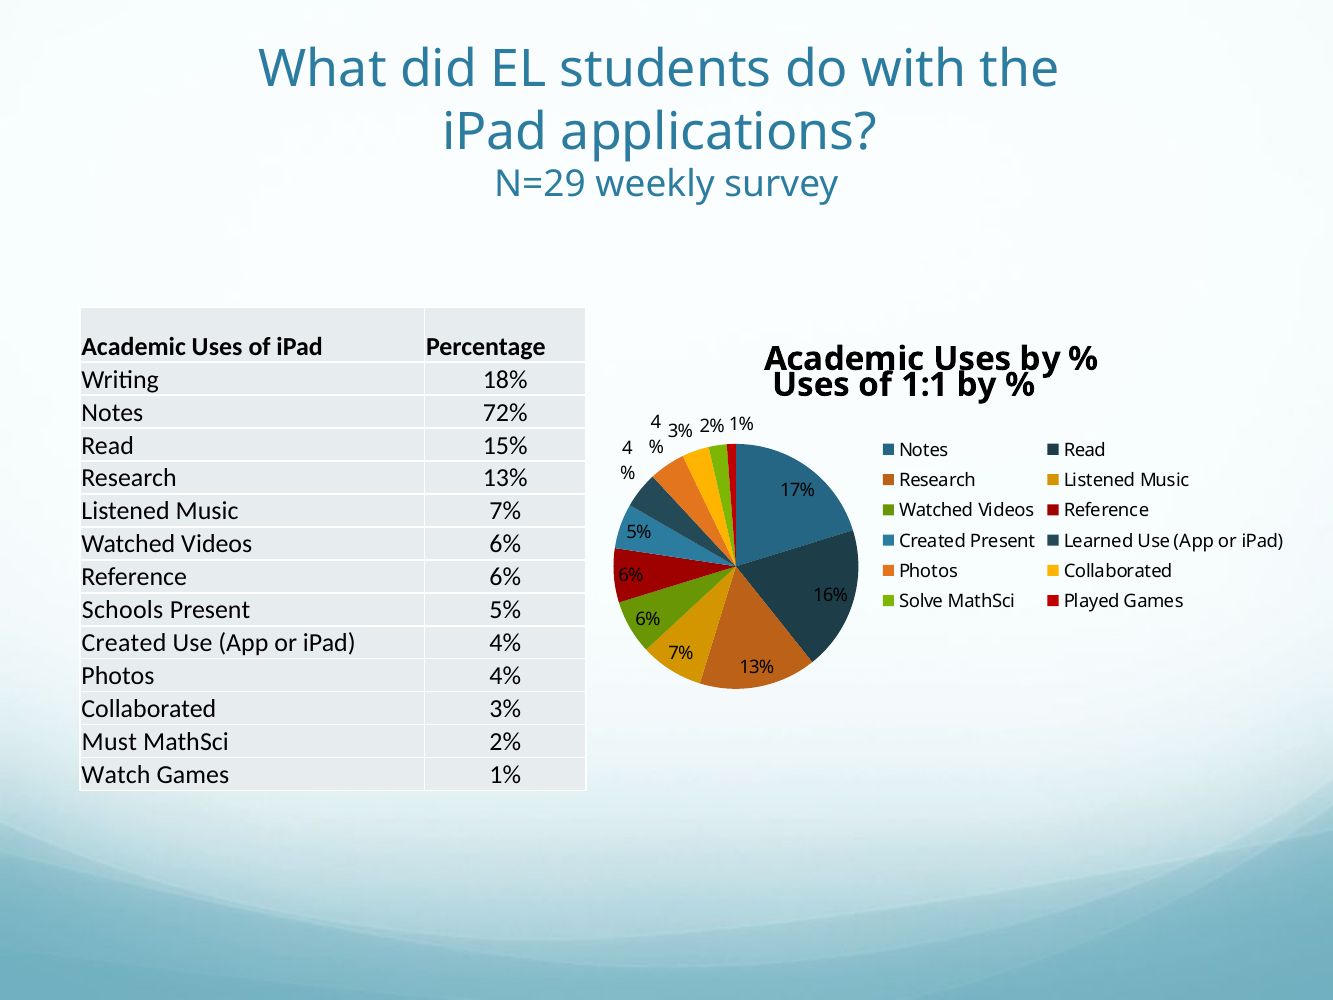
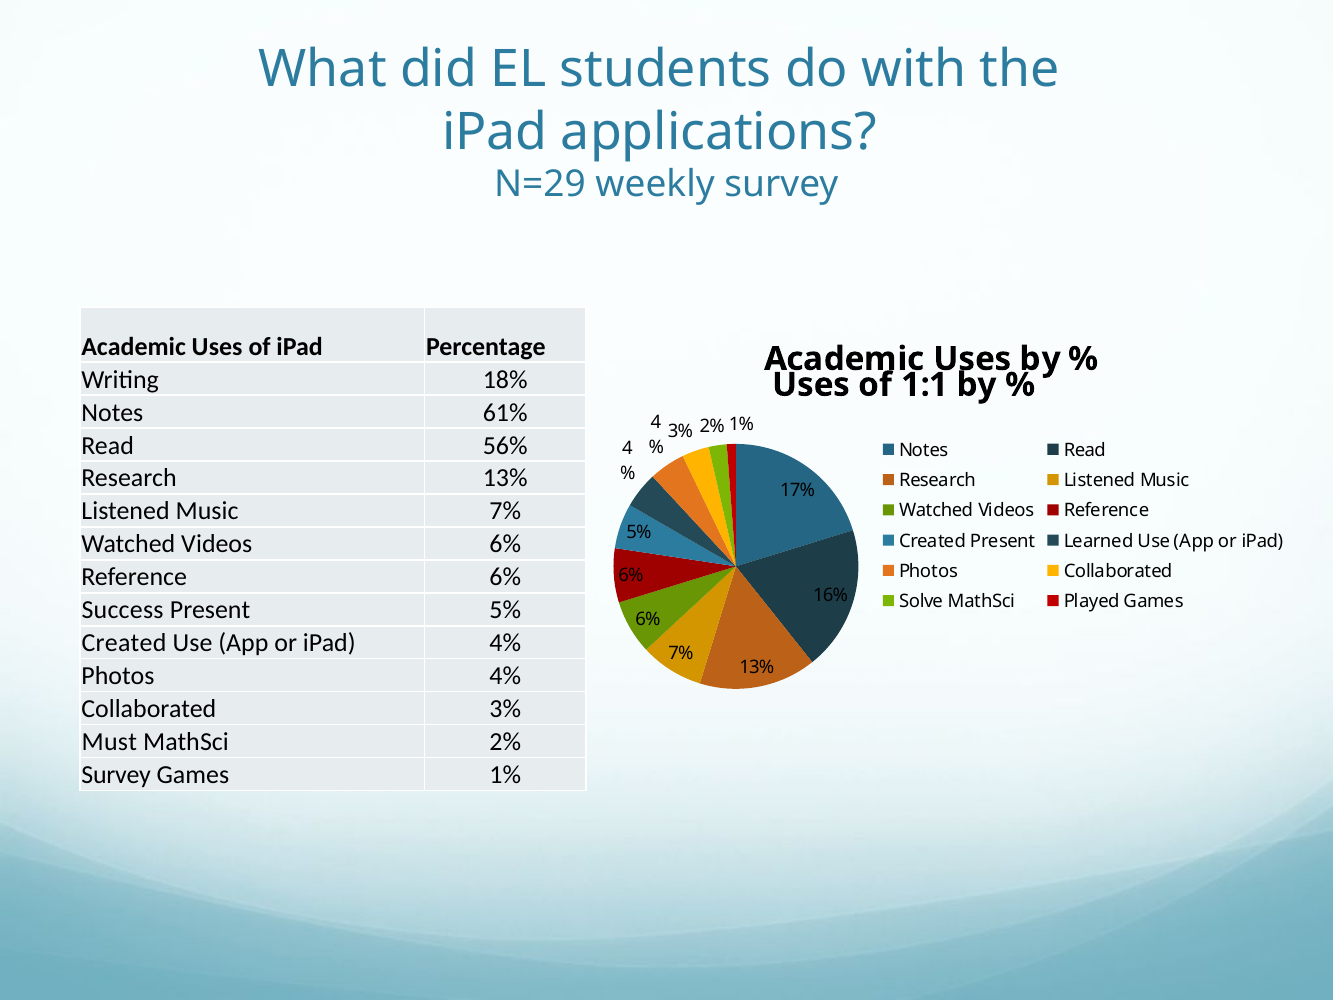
72%: 72% -> 61%
15%: 15% -> 56%
Schools: Schools -> Success
Watch at (116, 775): Watch -> Survey
